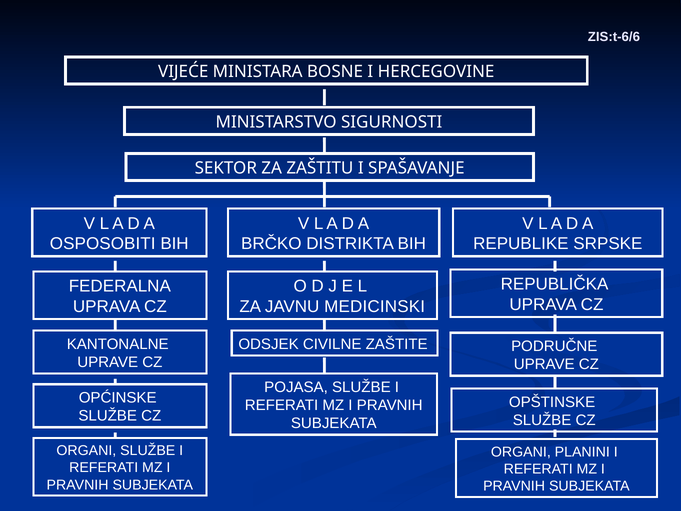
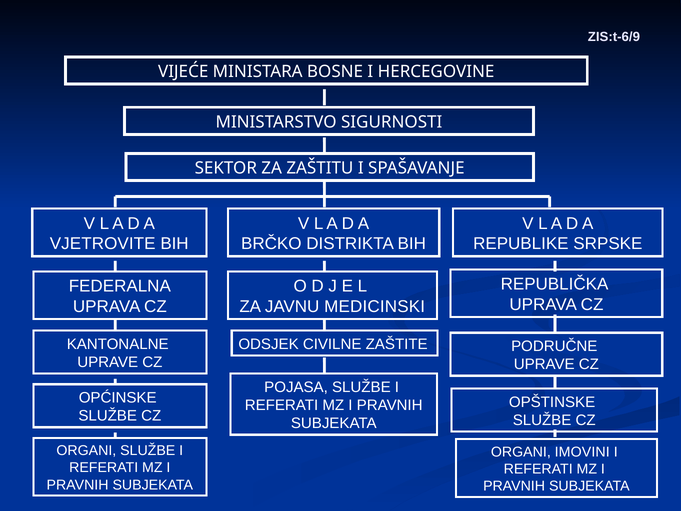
ZIS:t-6/6: ZIS:t-6/6 -> ZIS:t-6/9
OSPOSOBITI: OSPOSOBITI -> VJETROVITE
PLANINI: PLANINI -> IMOVINI
